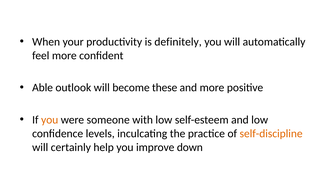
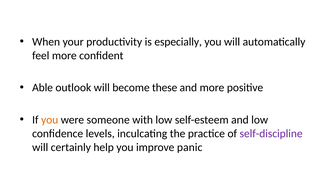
definitely: definitely -> especially
self-discipline colour: orange -> purple
down: down -> panic
